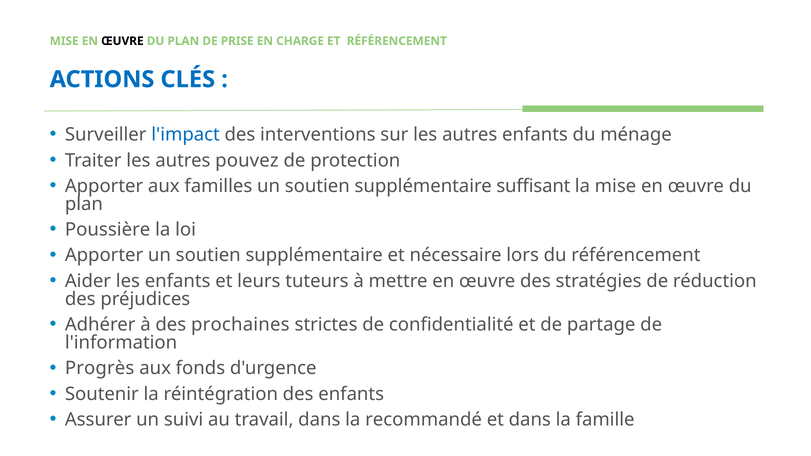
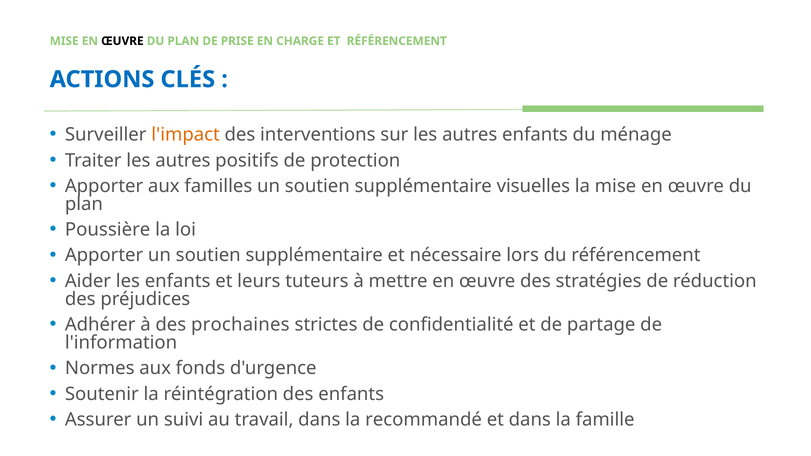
l'impact colour: blue -> orange
pouvez: pouvez -> positifs
suffisant: suffisant -> visuelles
Progrès: Progrès -> Normes
